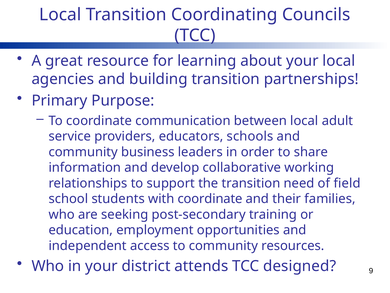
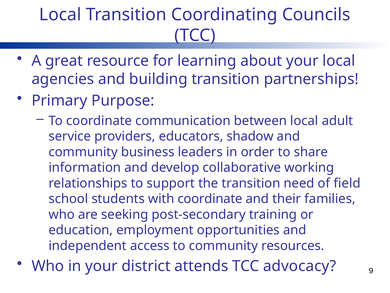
schools: schools -> shadow
designed: designed -> advocacy
